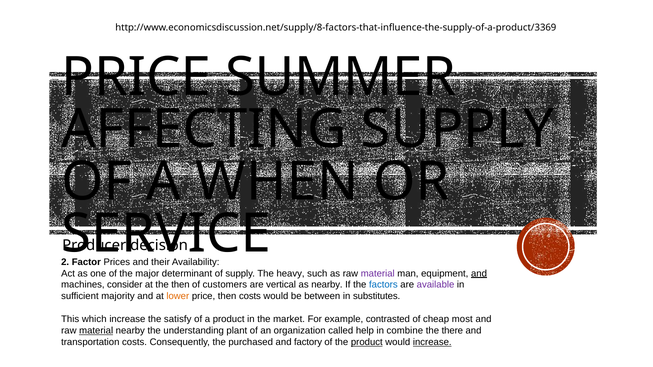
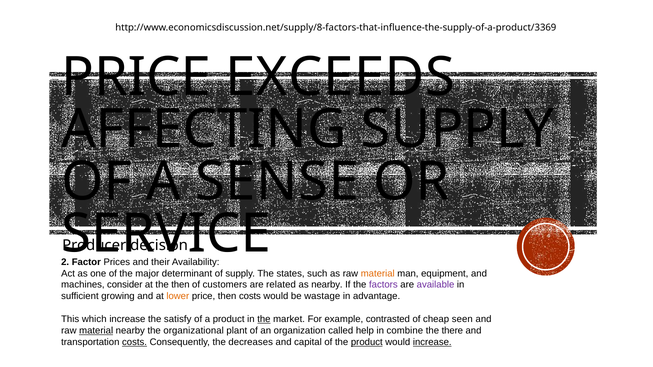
SUMMER: SUMMER -> EXCEEDS
WHEN: WHEN -> SENSE
heavy: heavy -> states
material at (378, 274) colour: purple -> orange
and at (479, 274) underline: present -> none
vertical: vertical -> related
factors colour: blue -> purple
majority: majority -> growing
between: between -> wastage
substitutes: substitutes -> advantage
the at (264, 319) underline: none -> present
most: most -> seen
understanding: understanding -> organizational
costs at (135, 342) underline: none -> present
purchased: purchased -> decreases
factory: factory -> capital
